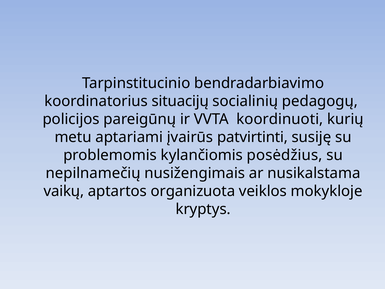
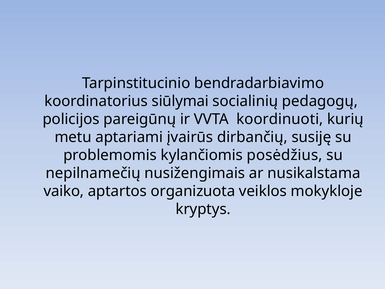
situacijų: situacijų -> siūlymai
patvirtinti: patvirtinti -> dirbančių
vaikų: vaikų -> vaiko
